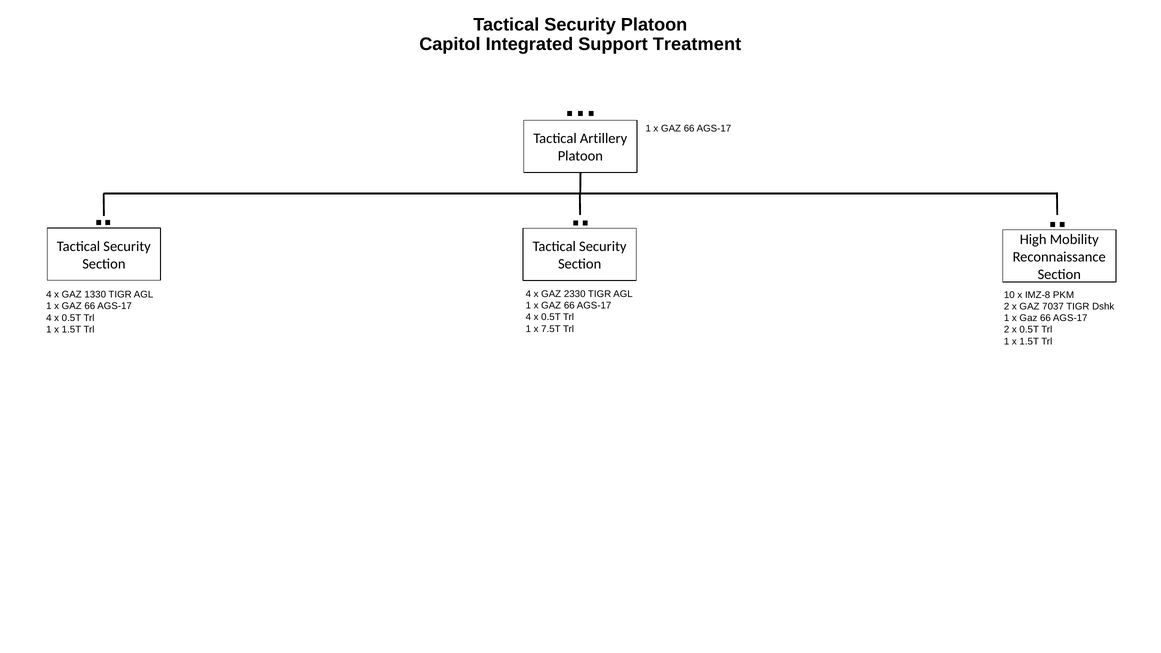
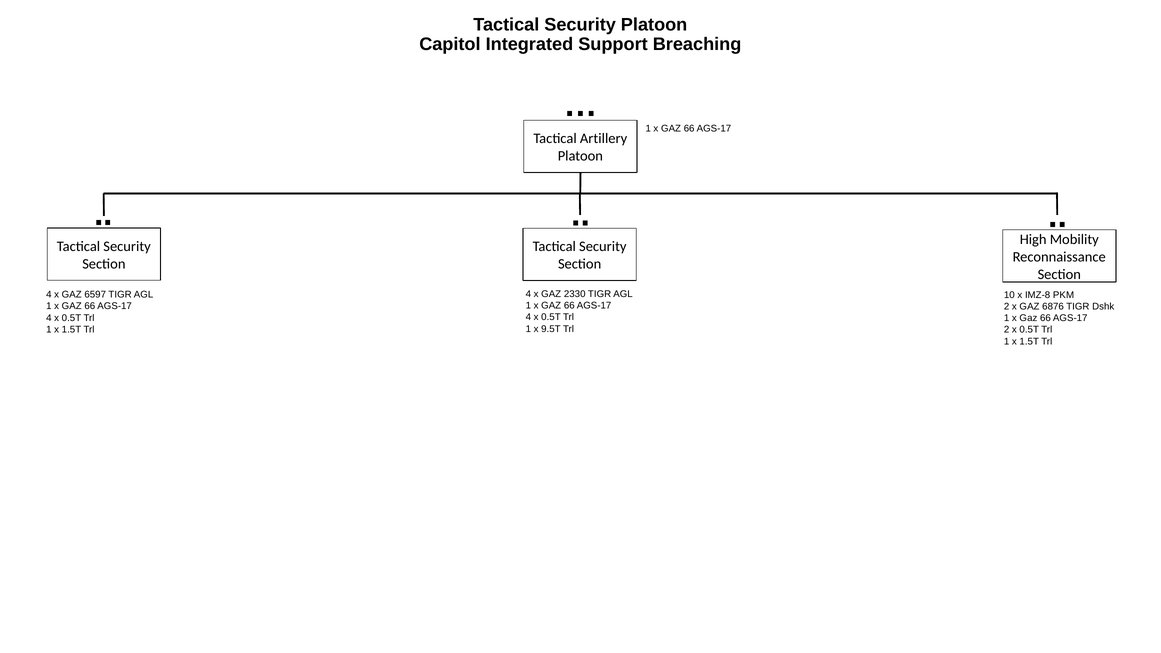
Treatment: Treatment -> Breaching
1330: 1330 -> 6597
7037: 7037 -> 6876
7.5T: 7.5T -> 9.5T
